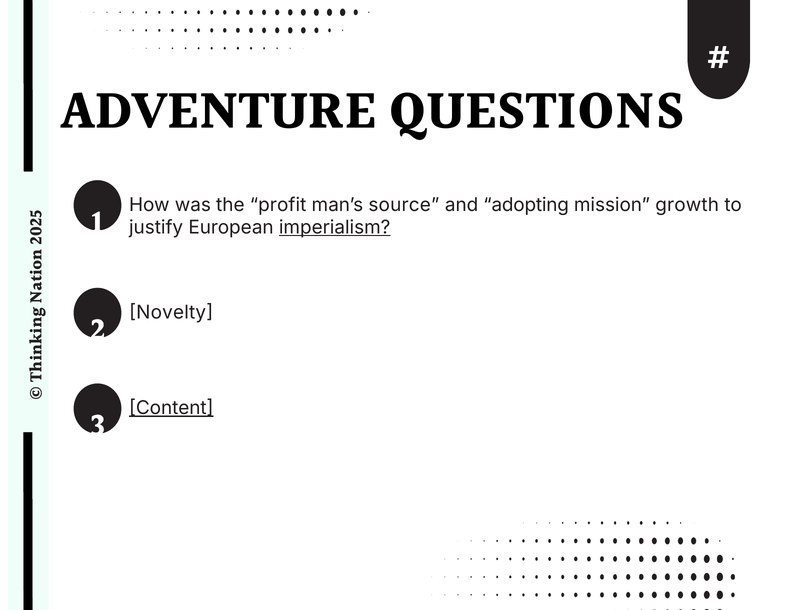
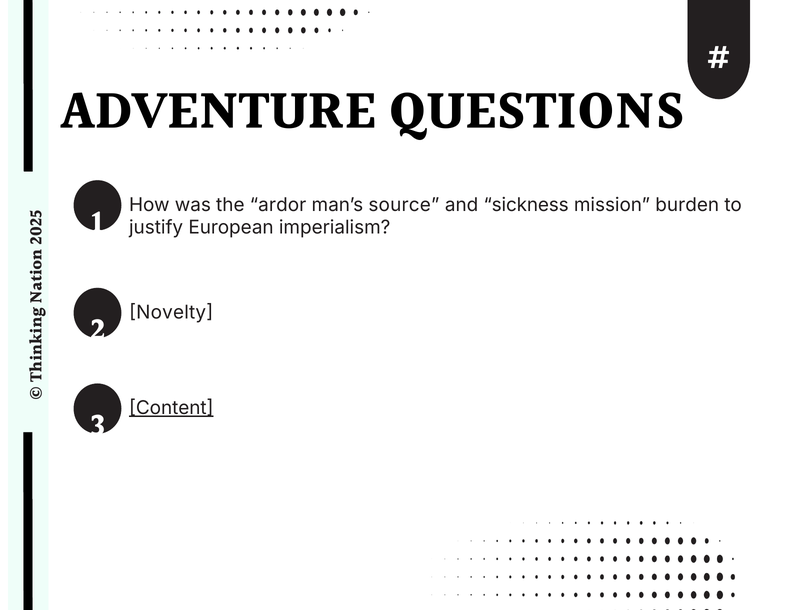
profit: profit -> ardor
adopting: adopting -> sickness
growth: growth -> burden
imperialism underline: present -> none
